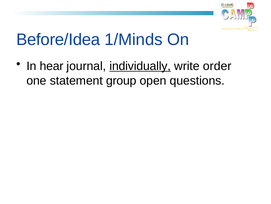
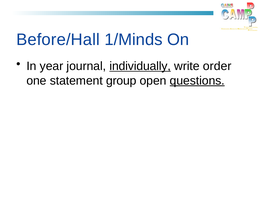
Before/Idea: Before/Idea -> Before/Hall
hear: hear -> year
questions underline: none -> present
